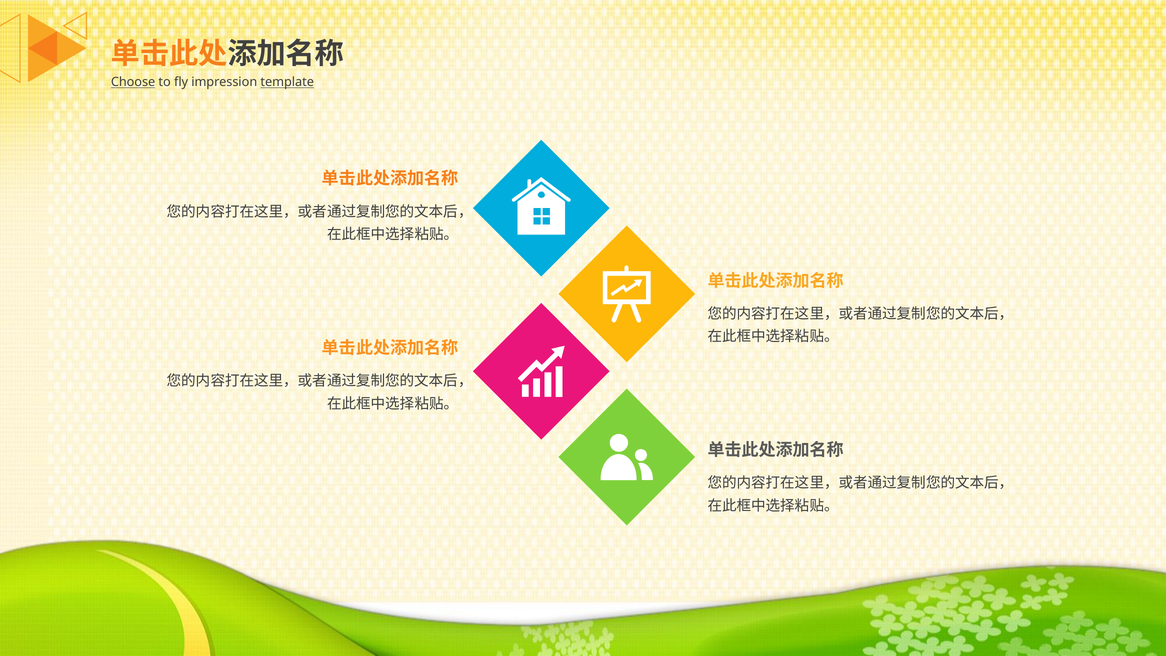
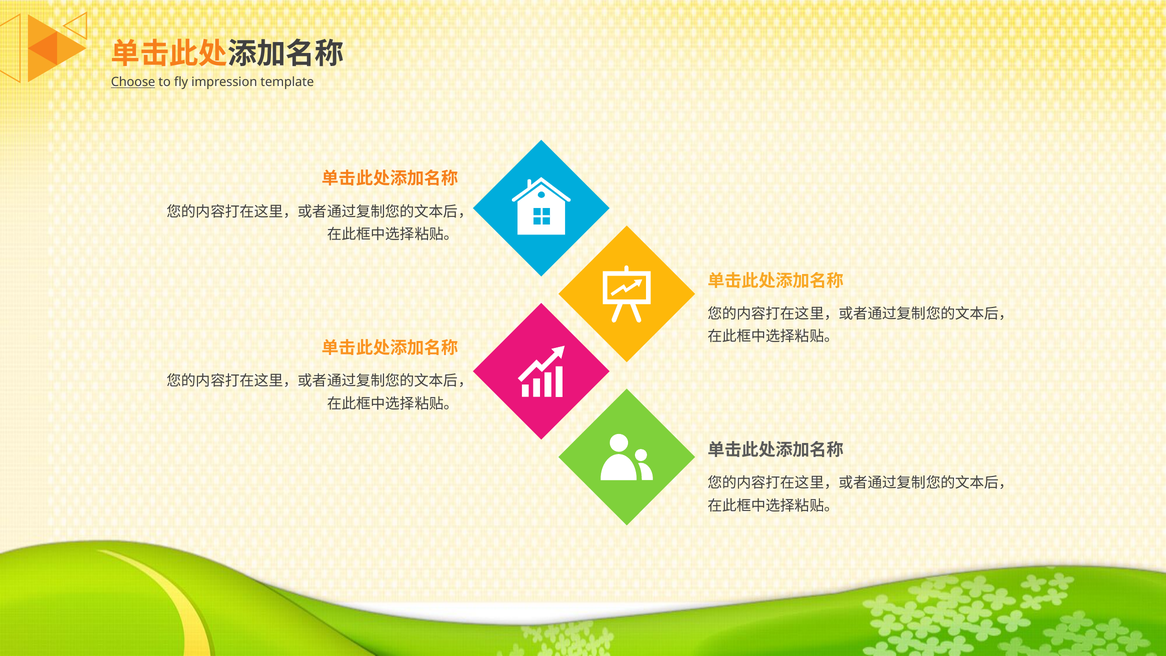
template underline: present -> none
